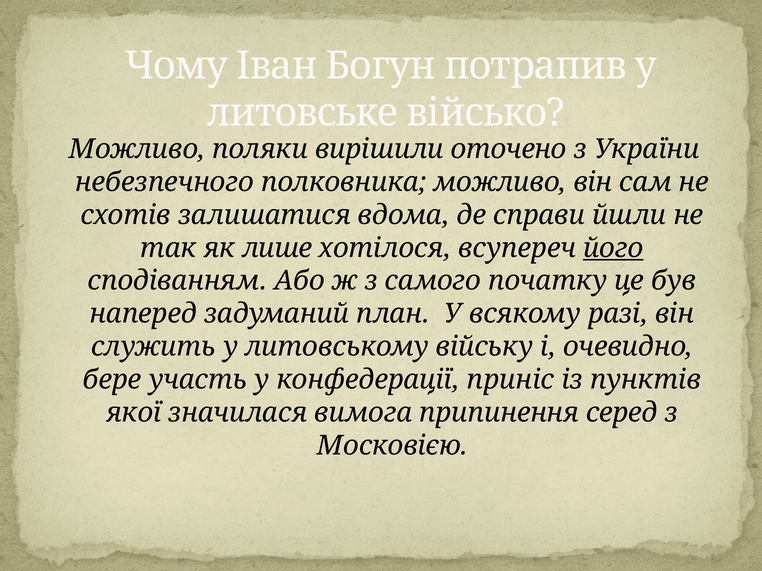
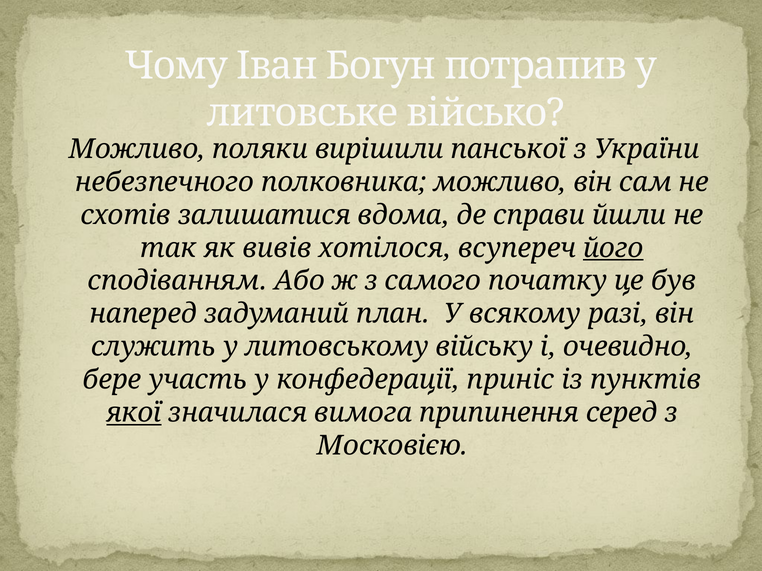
оточено: оточено -> панської
лише: лише -> вивів
якої underline: none -> present
